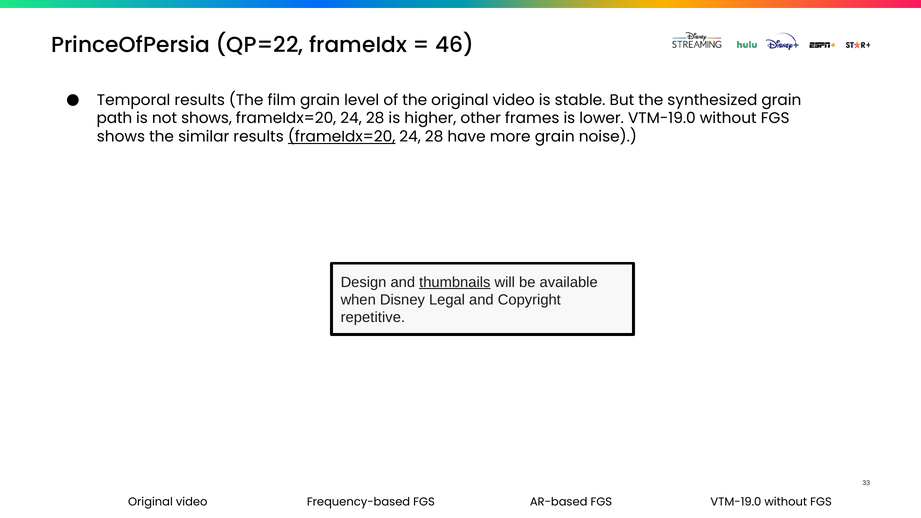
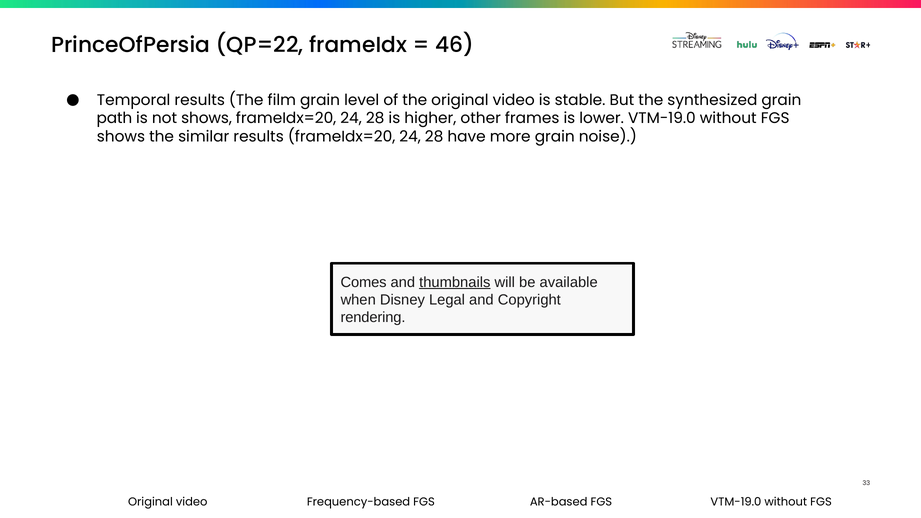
frameIdx=20 at (342, 137) underline: present -> none
Design: Design -> Comes
repetitive: repetitive -> rendering
